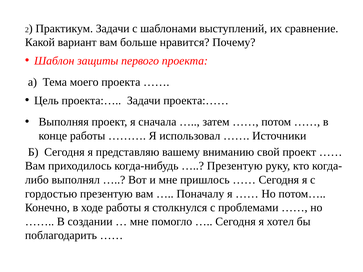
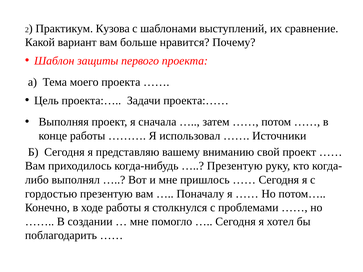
Практикум Задачи: Задачи -> Кузова
